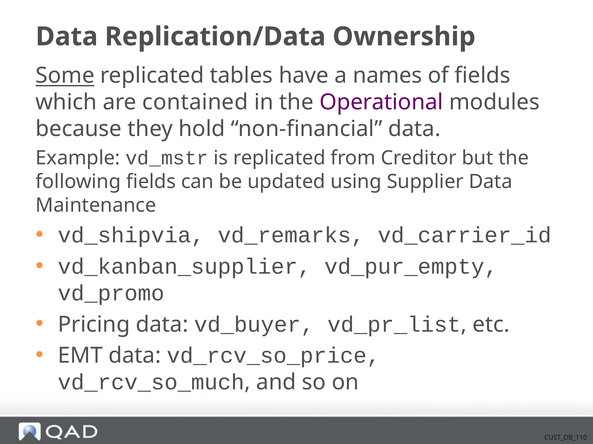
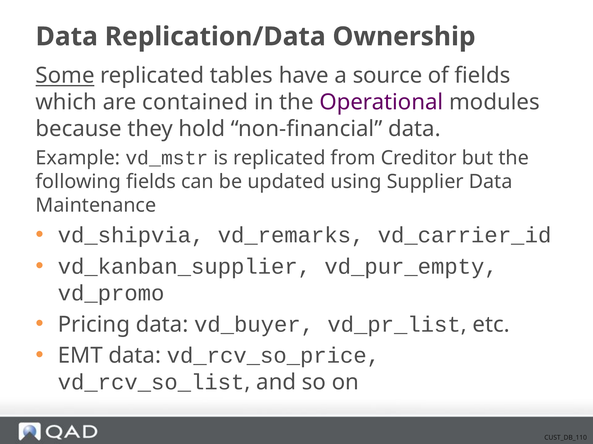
names: names -> source
vd_rcv_so_much: vd_rcv_so_much -> vd_rcv_so_list
